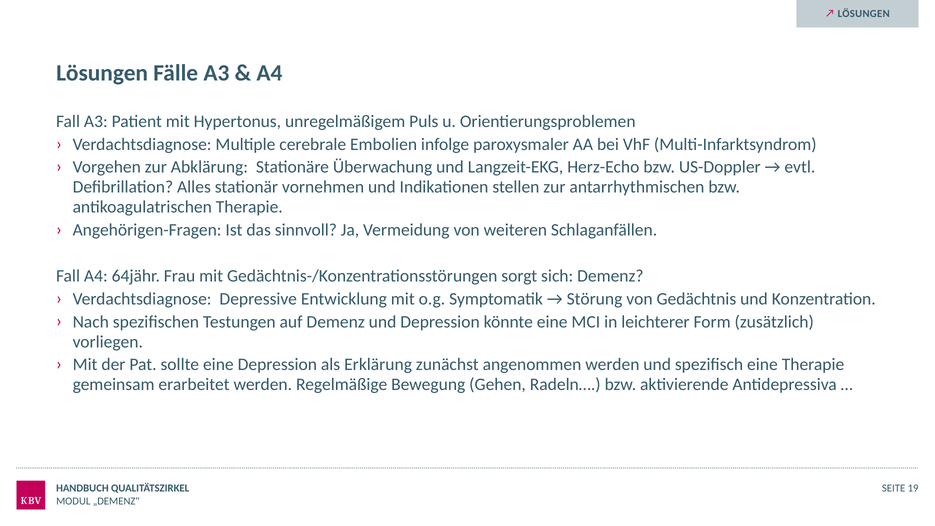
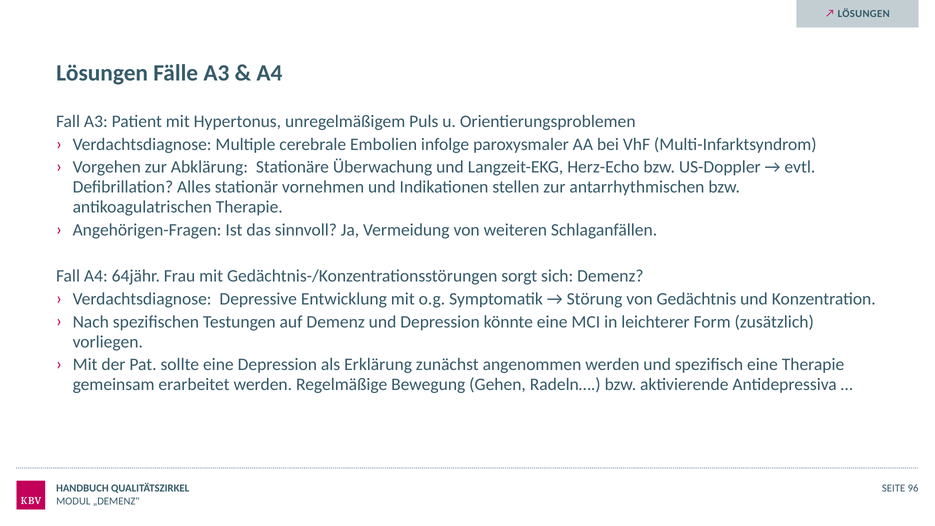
19: 19 -> 96
